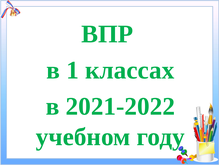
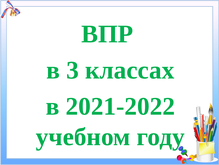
1: 1 -> 3
